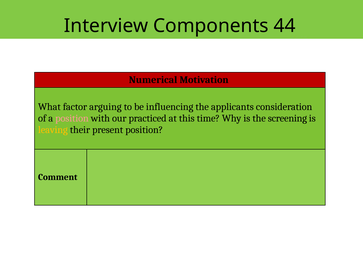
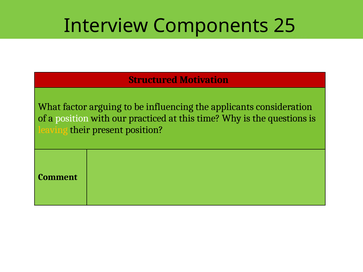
44: 44 -> 25
Numerical: Numerical -> Structured
position at (72, 118) colour: pink -> white
screening: screening -> questions
